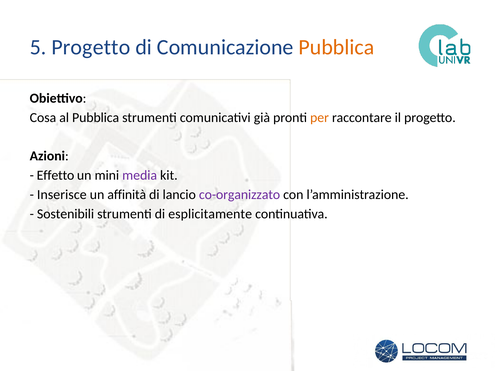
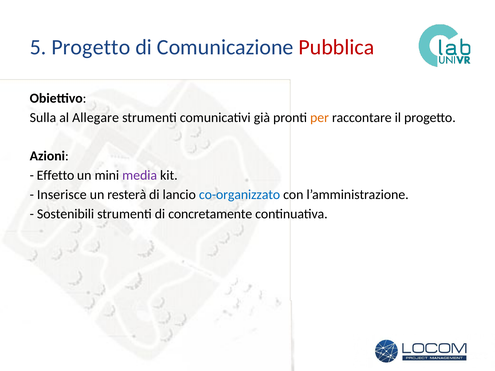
Pubblica at (336, 47) colour: orange -> red
Cosa: Cosa -> Sulla
al Pubblica: Pubblica -> Allegare
affinità: affinità -> resterà
co-organizzato colour: purple -> blue
esplicitamente: esplicitamente -> concretamente
